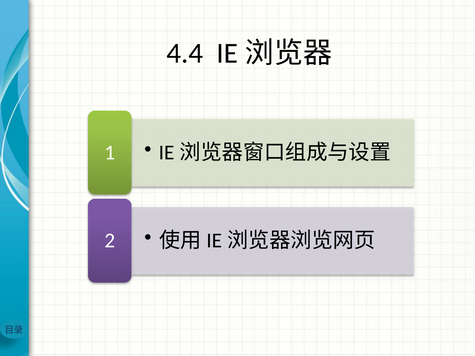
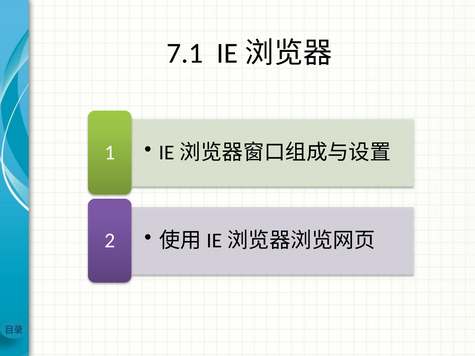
4.4: 4.4 -> 7.1
